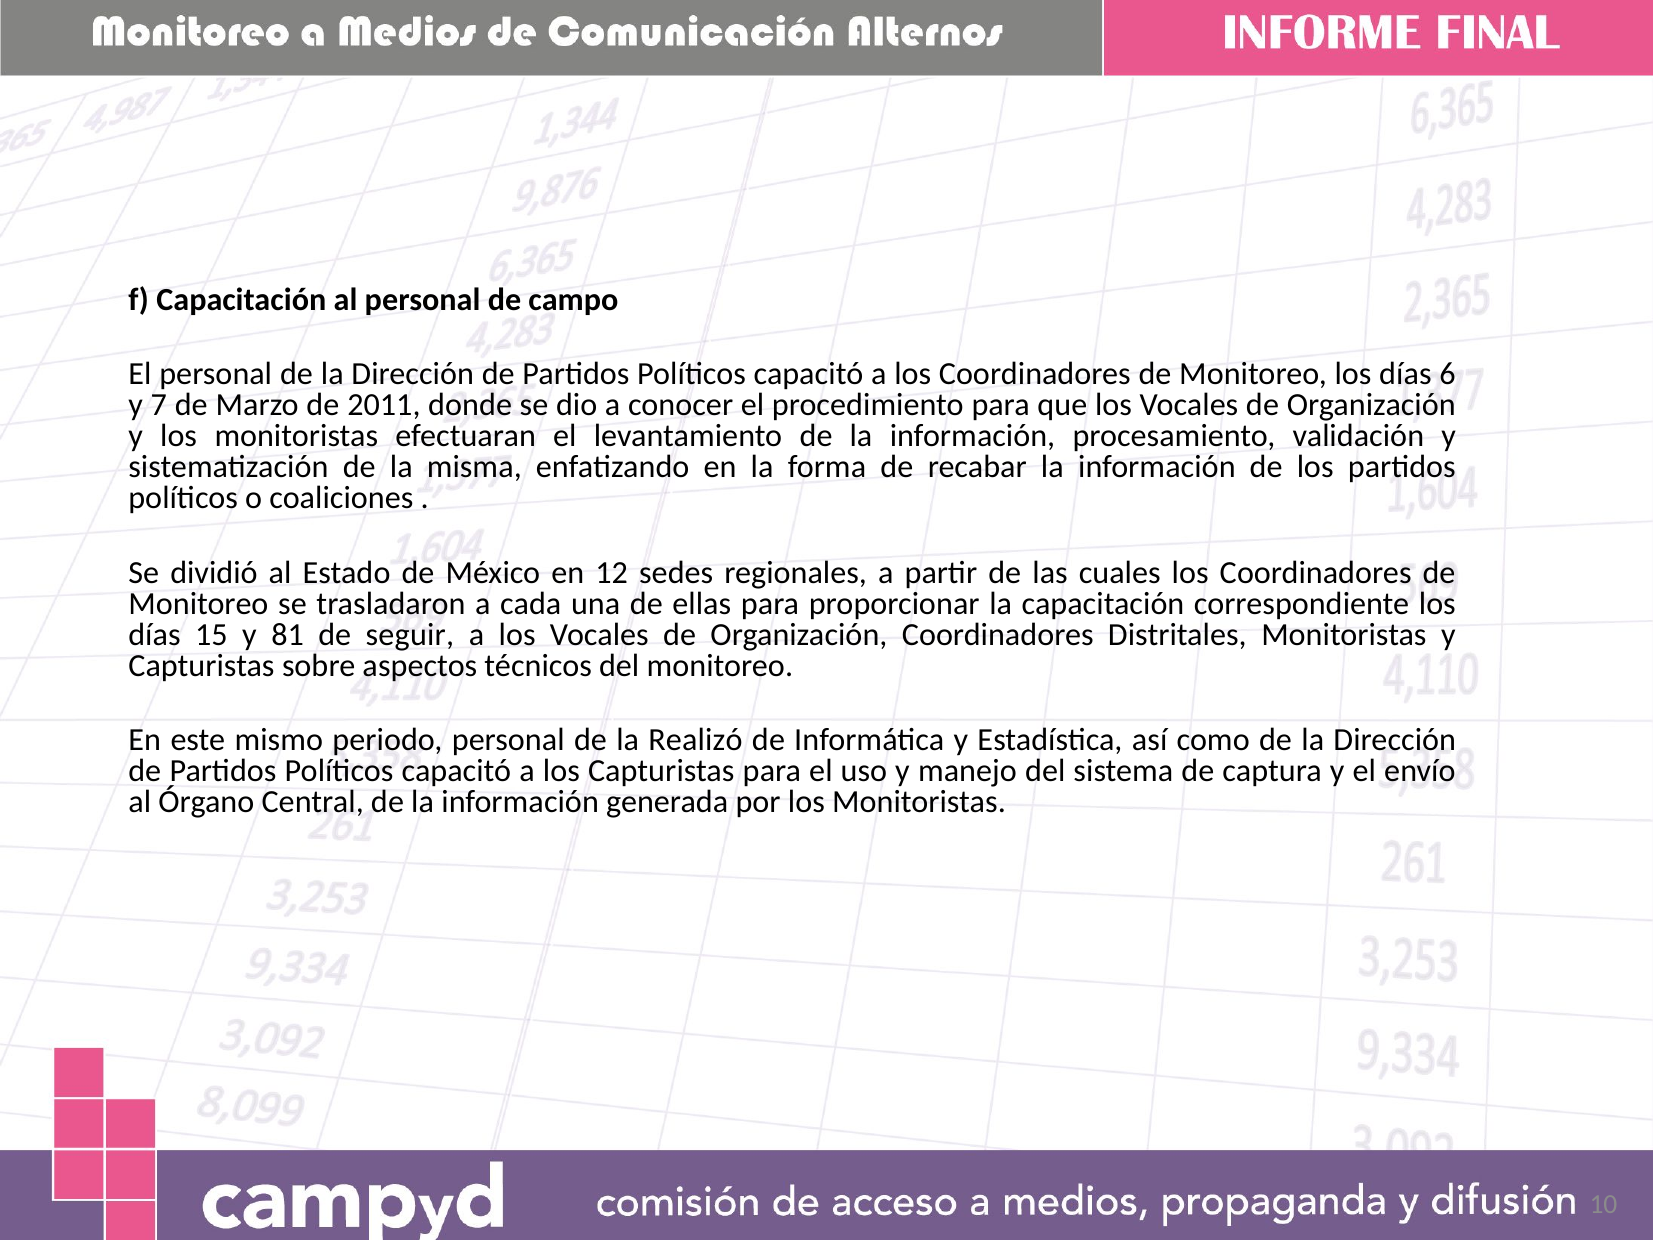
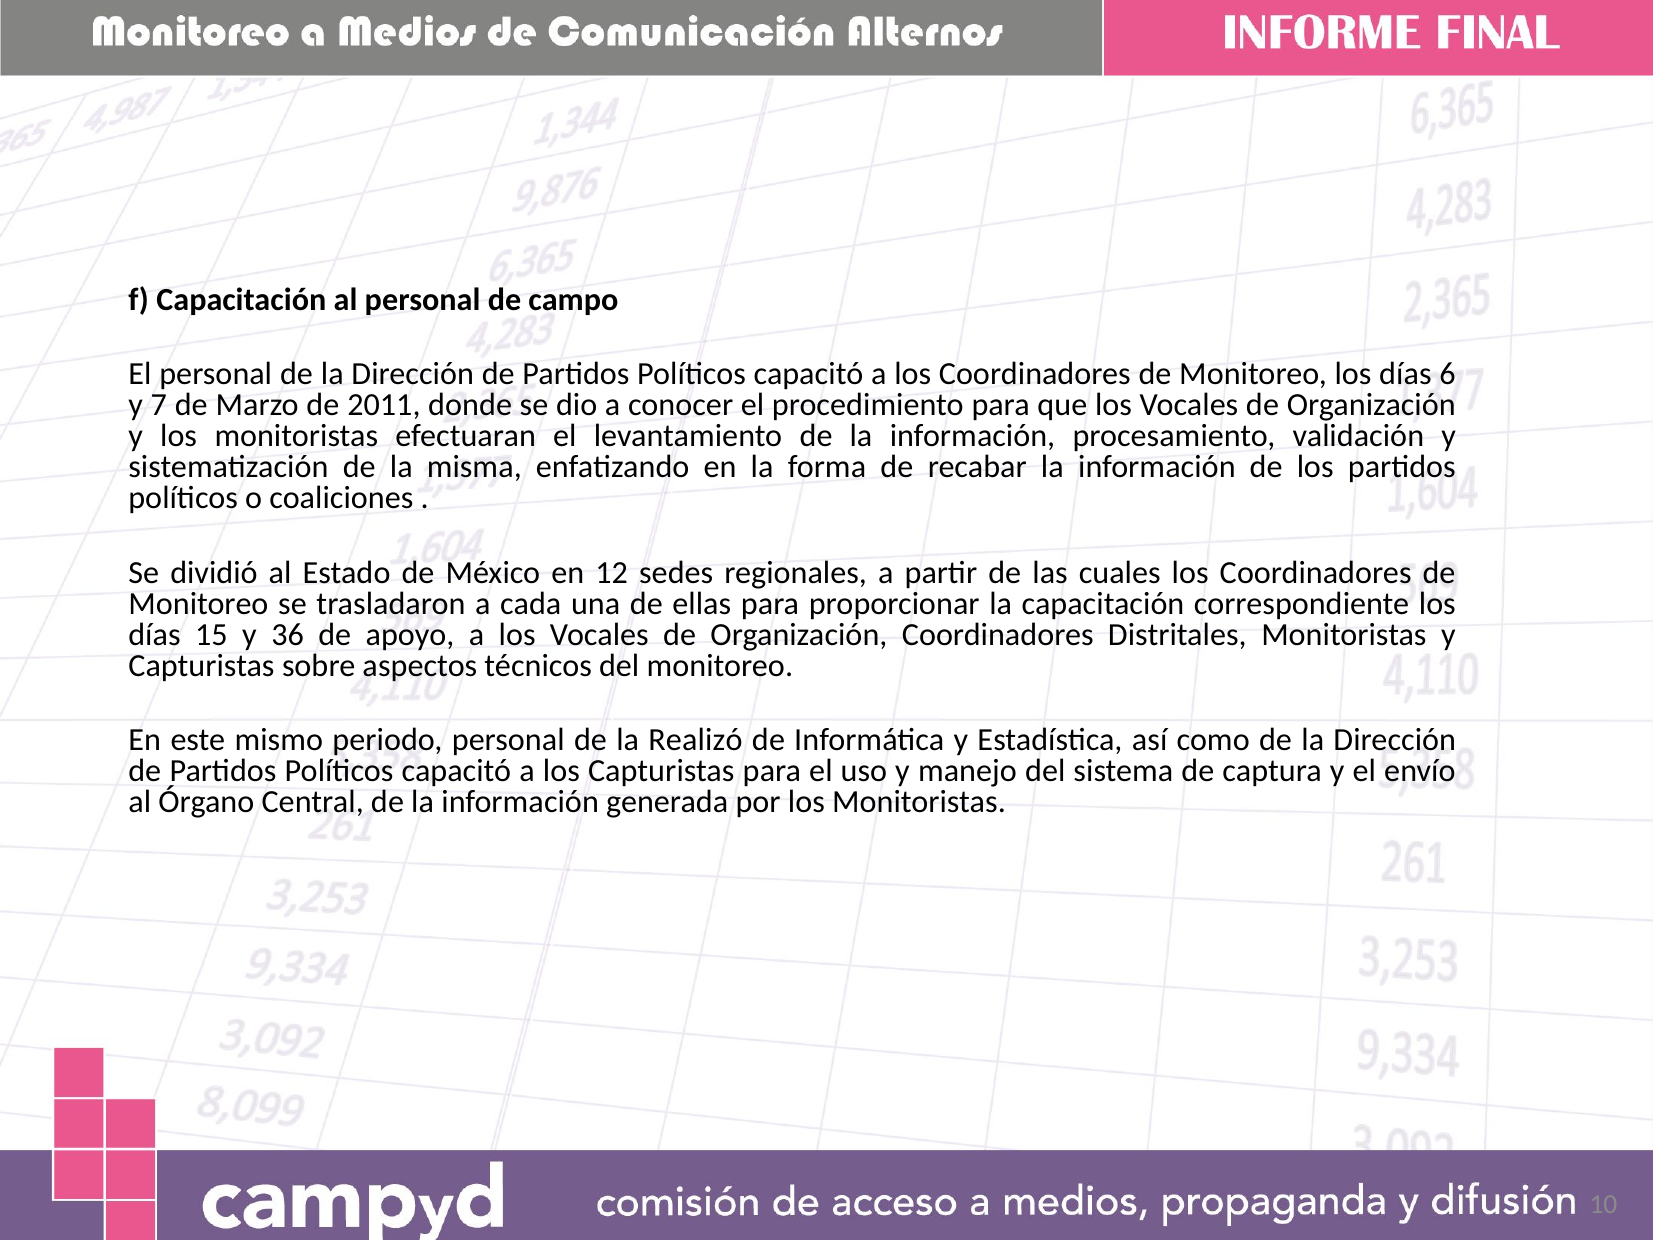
81: 81 -> 36
seguir: seguir -> apoyo
